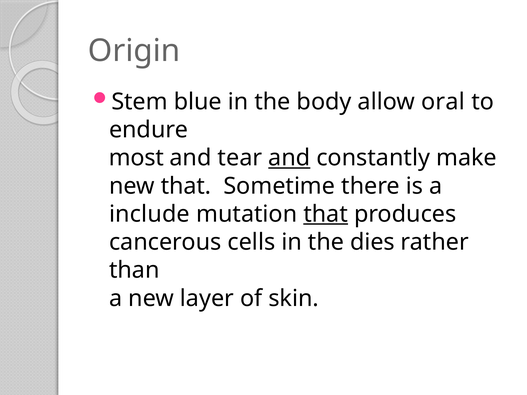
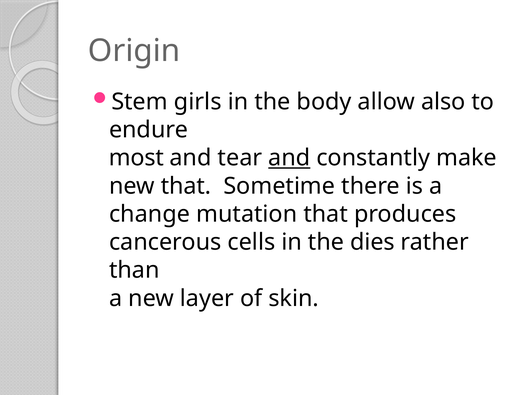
blue: blue -> girls
oral: oral -> also
include: include -> change
that at (326, 214) underline: present -> none
